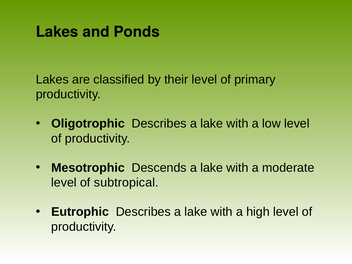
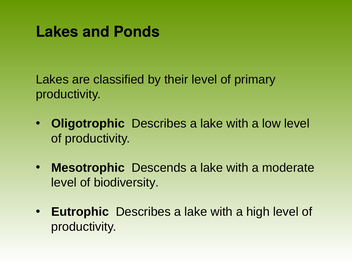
subtropical: subtropical -> biodiversity
